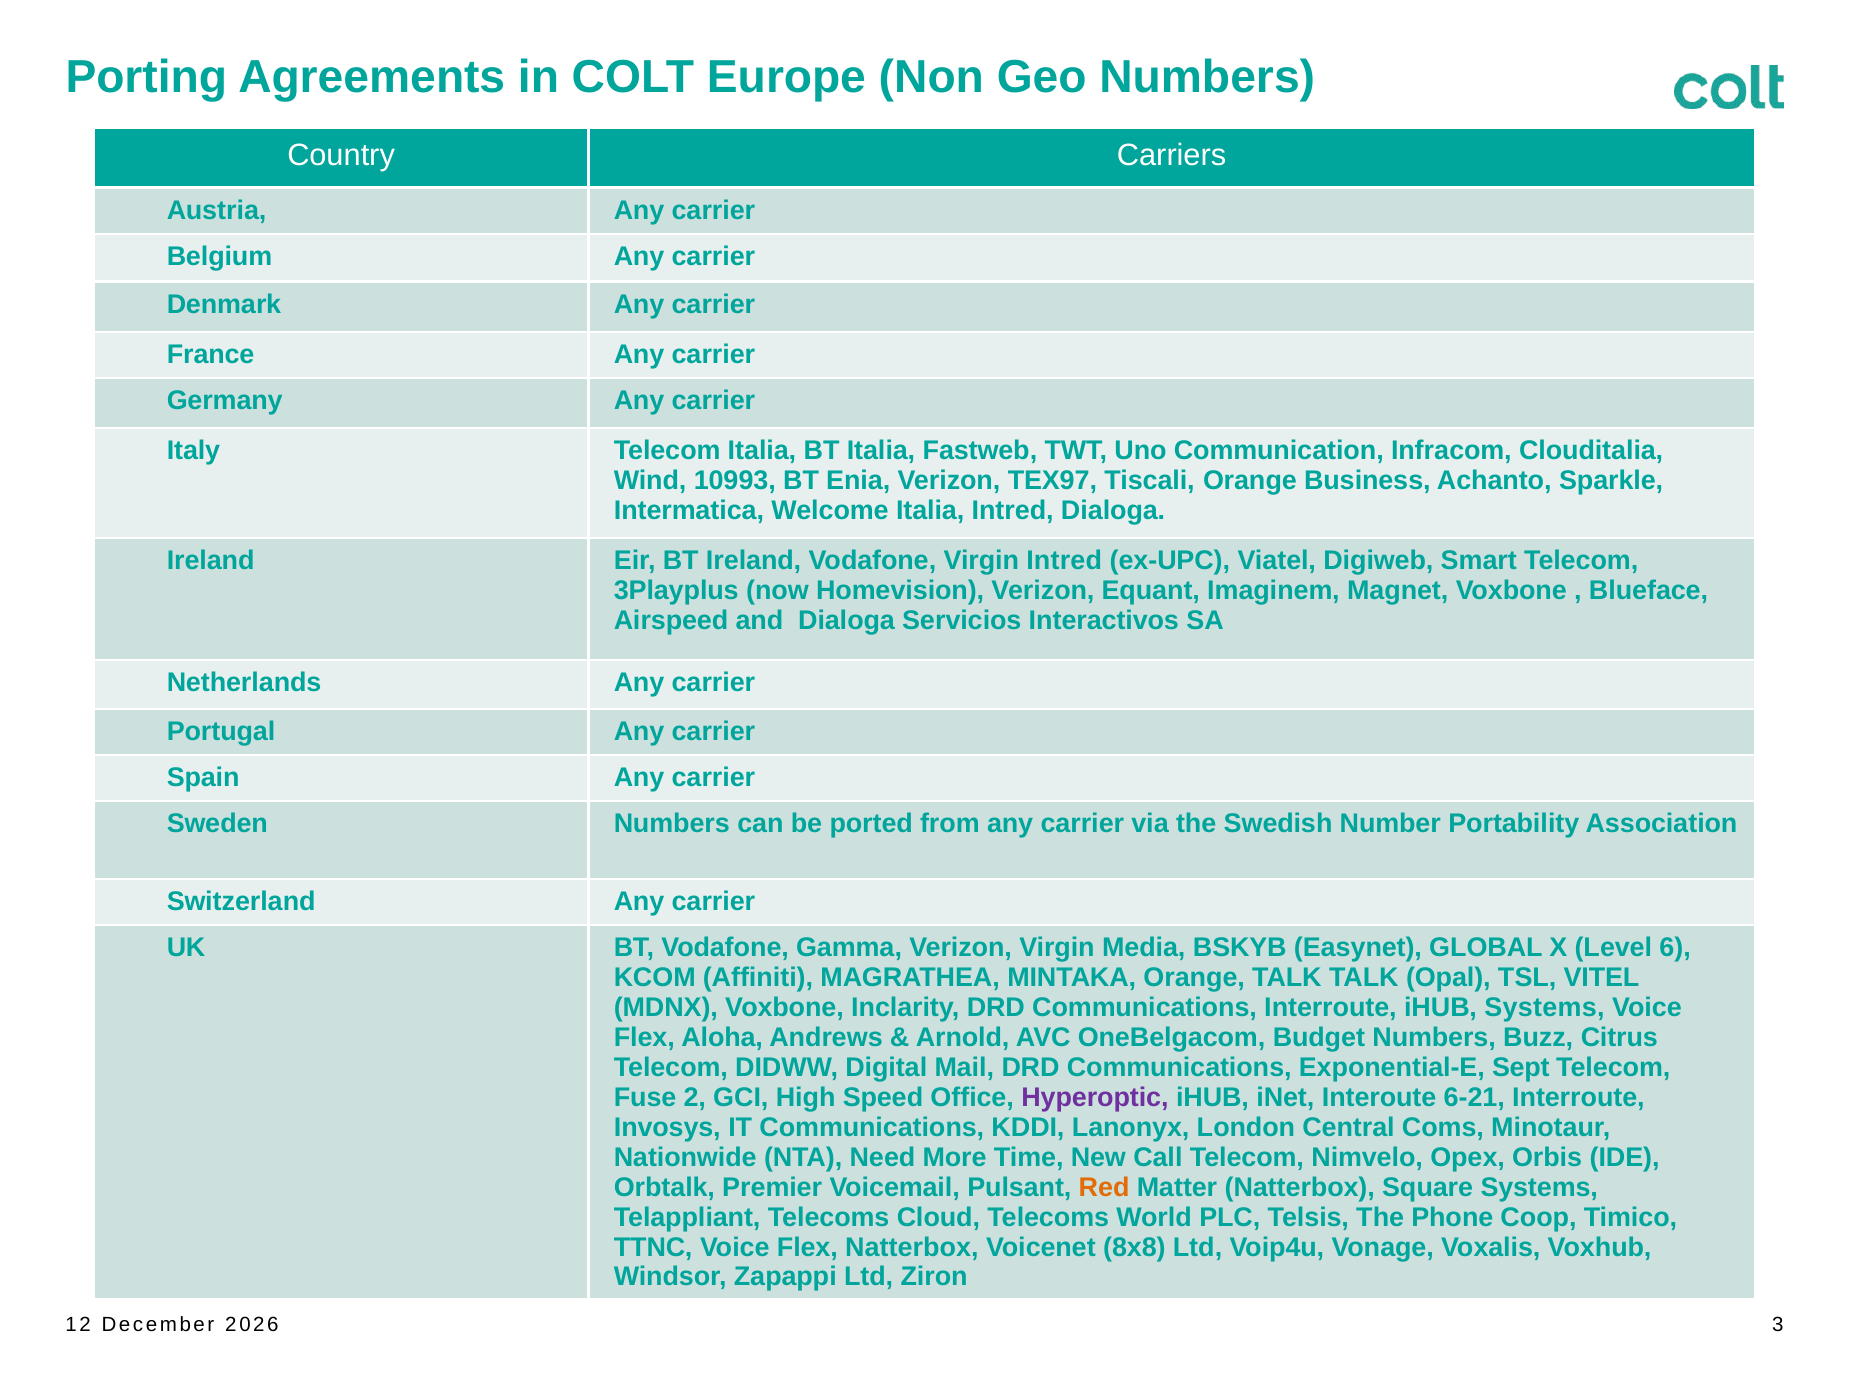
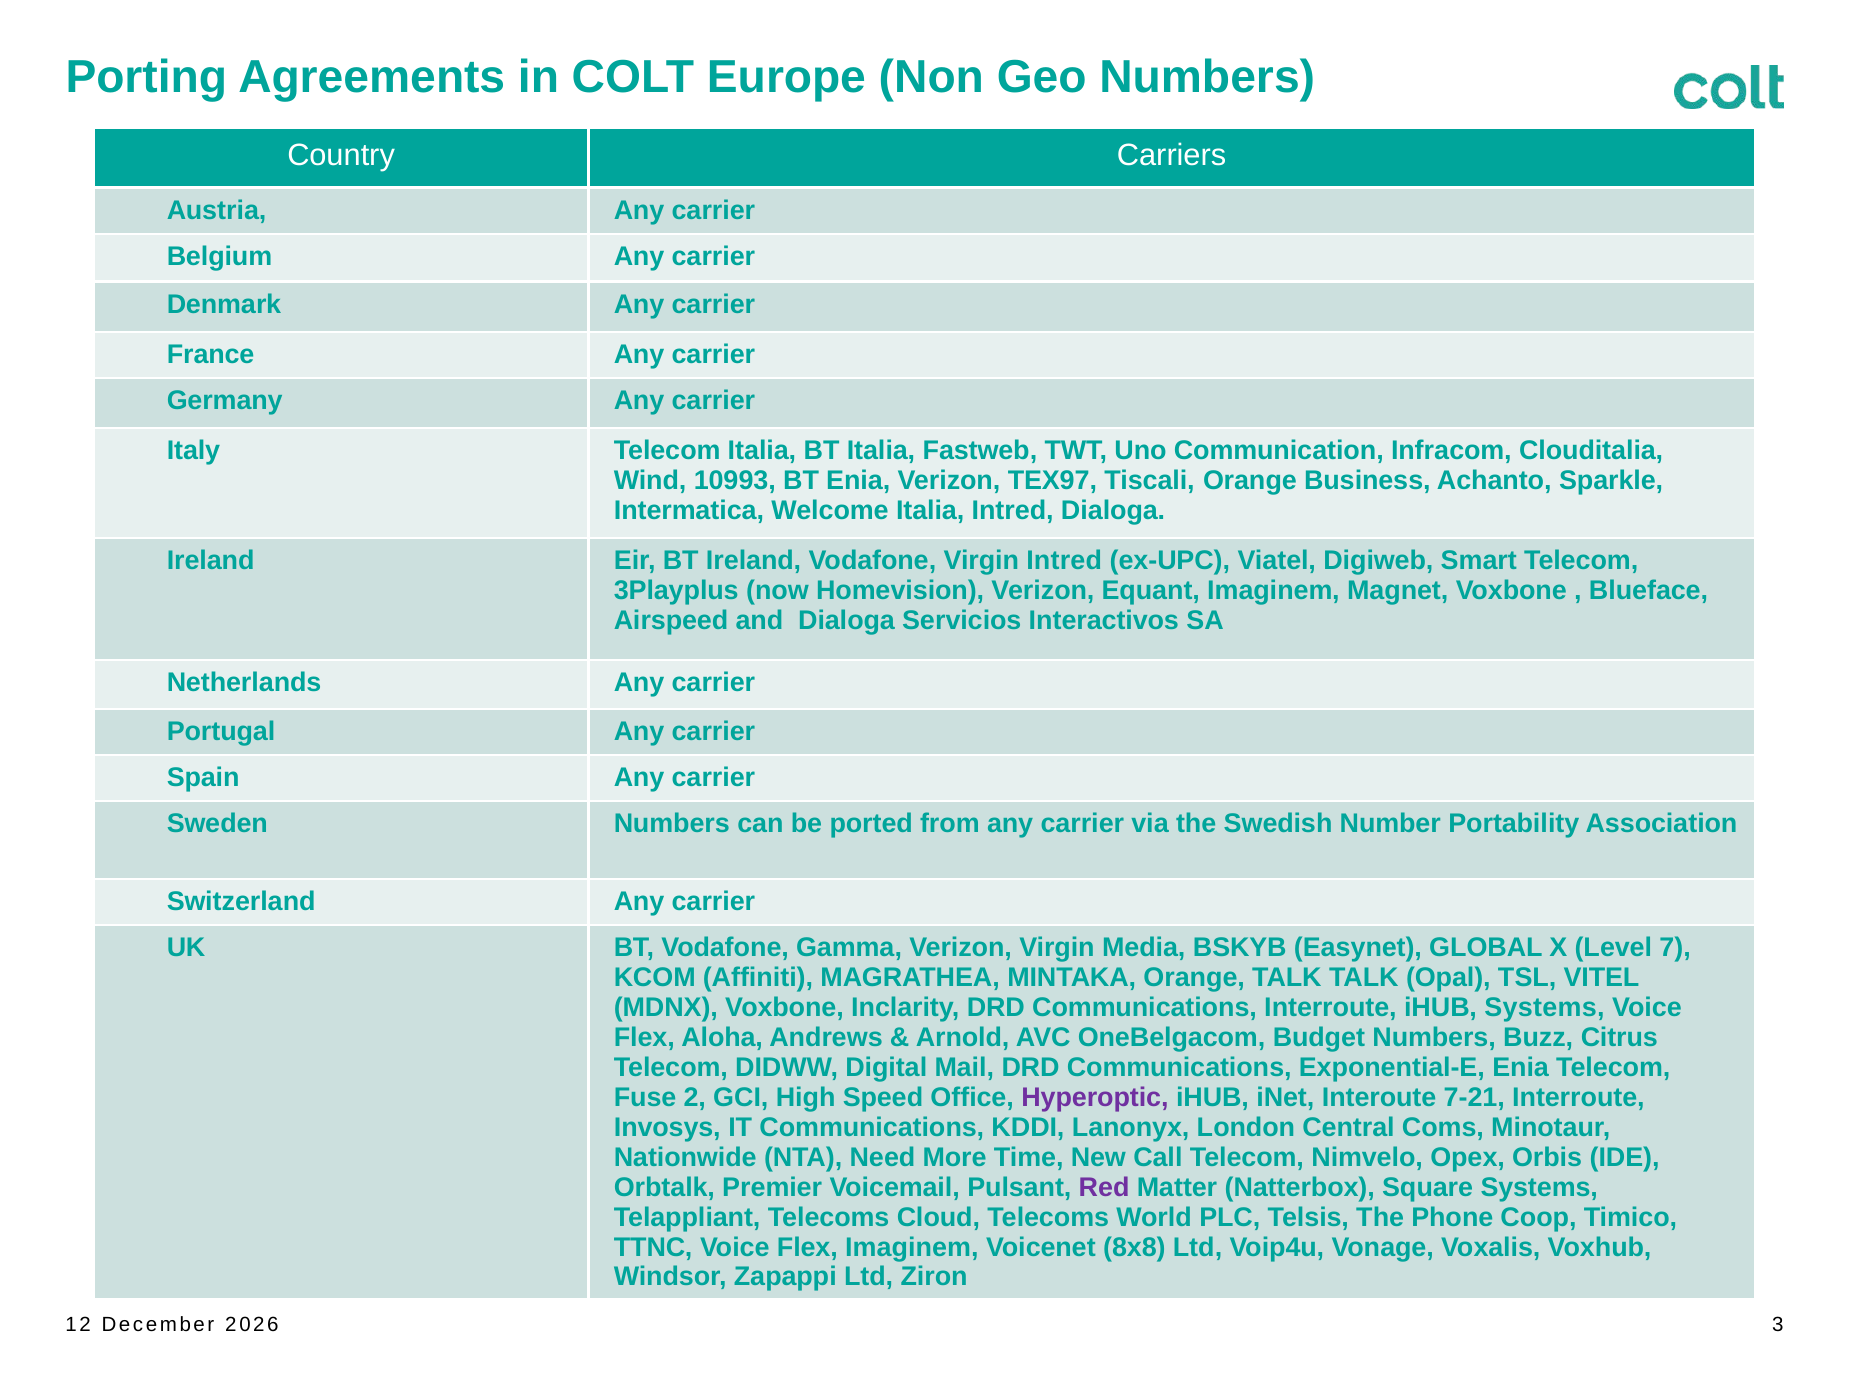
6: 6 -> 7
Exponential-E Sept: Sept -> Enia
6-21: 6-21 -> 7-21
Red colour: orange -> purple
Flex Natterbox: Natterbox -> Imaginem
